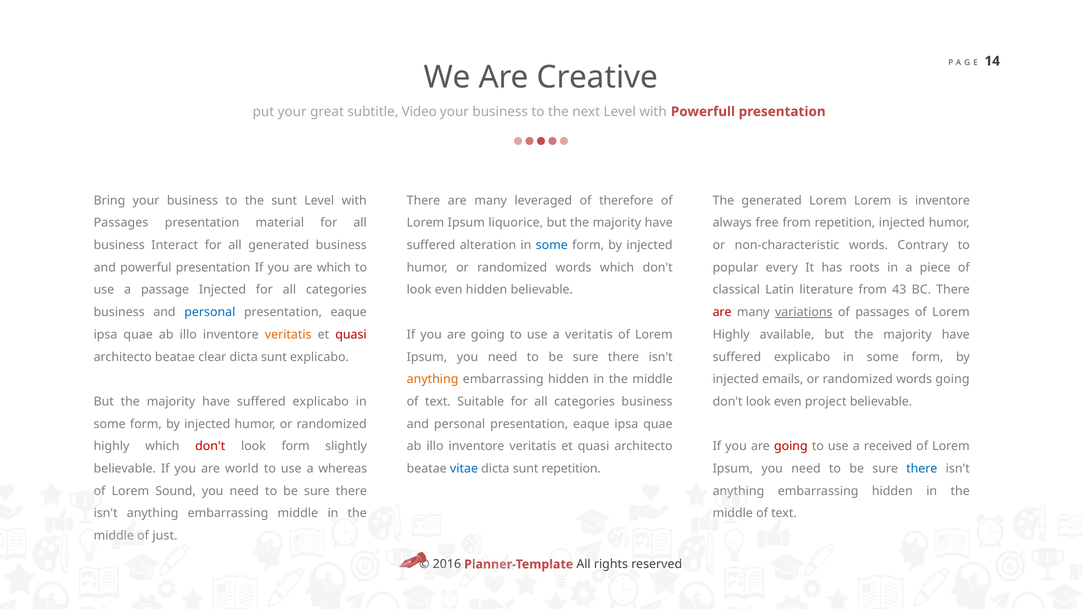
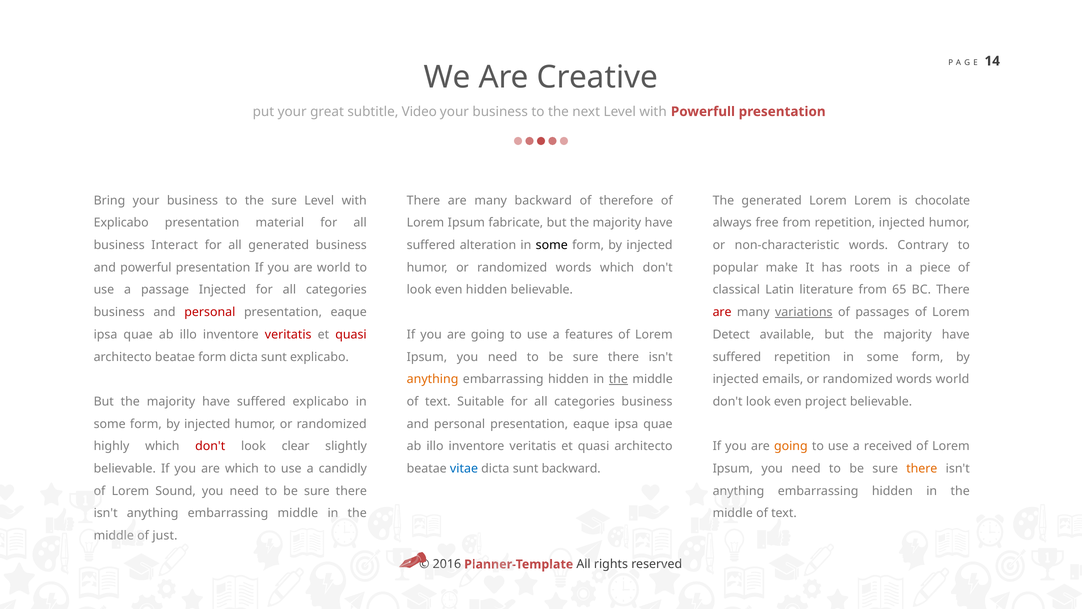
the sunt: sunt -> sure
many leveraged: leveraged -> backward
is inventore: inventore -> chocolate
Passages at (121, 223): Passages -> Explicabo
liquorice: liquorice -> fabricate
some at (552, 245) colour: blue -> black
are which: which -> world
every: every -> make
43: 43 -> 65
personal at (210, 312) colour: blue -> red
veritatis at (288, 334) colour: orange -> red
a veritatis: veritatis -> features
Highly at (731, 334): Highly -> Detect
beatae clear: clear -> form
explicabo at (802, 357): explicabo -> repetition
the at (618, 379) underline: none -> present
words going: going -> world
look form: form -> clear
going at (791, 446) colour: red -> orange
are world: world -> which
whereas: whereas -> candidly
sunt repetition: repetition -> backward
there at (922, 468) colour: blue -> orange
